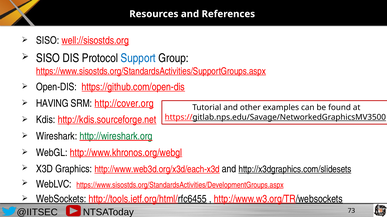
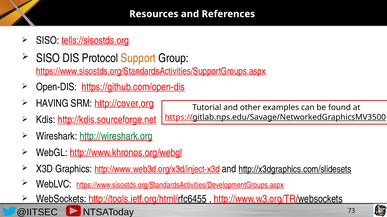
well://sisostds.org: well://sisostds.org -> tells://sisostds.org
Support colour: blue -> orange
http://www.web3d.org/x3d/each-x3d: http://www.web3d.org/x3d/each-x3d -> http://www.web3d.org/x3d/inject-x3d
